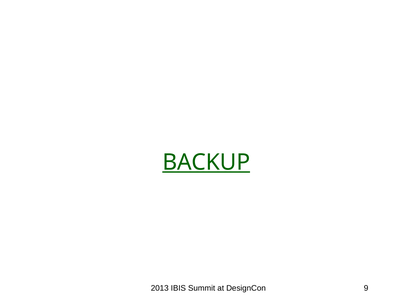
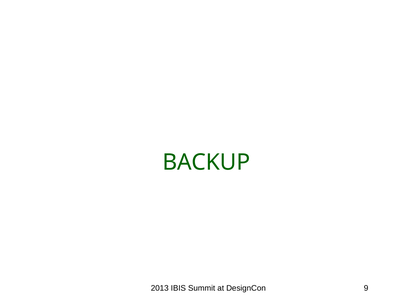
BACKUP underline: present -> none
